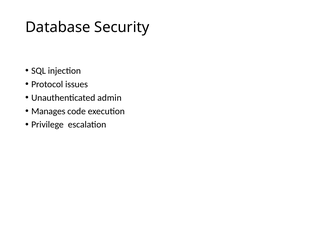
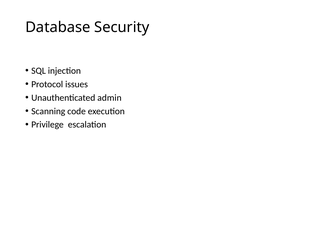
Manages: Manages -> Scanning
